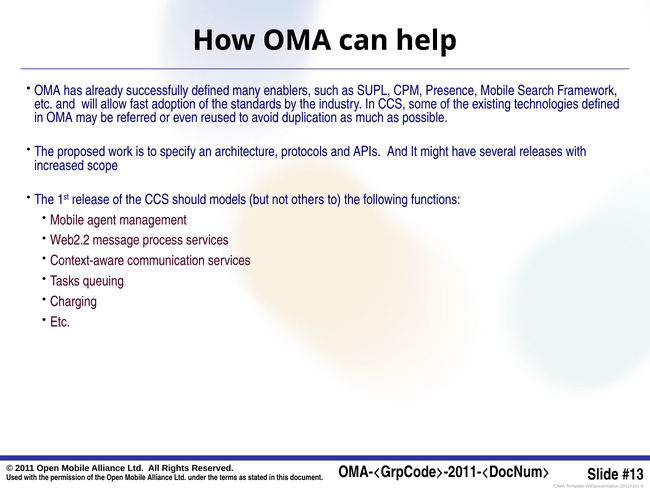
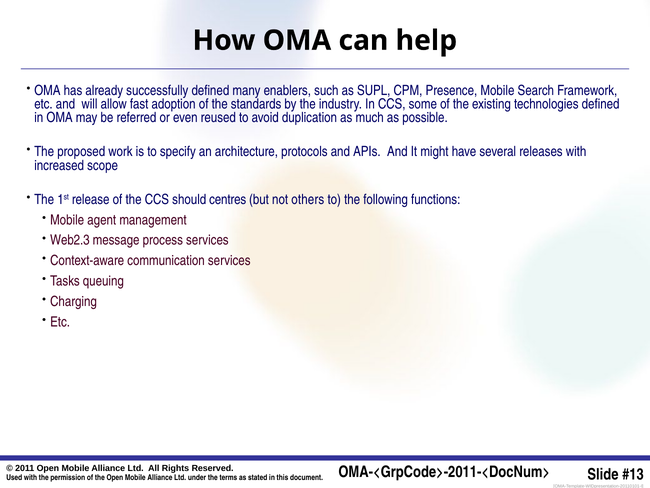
models: models -> centres
Web2.2: Web2.2 -> Web2.3
